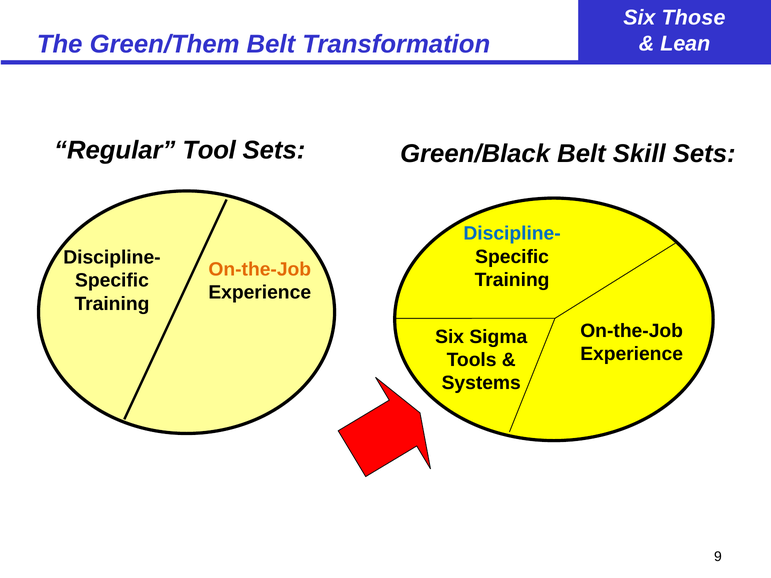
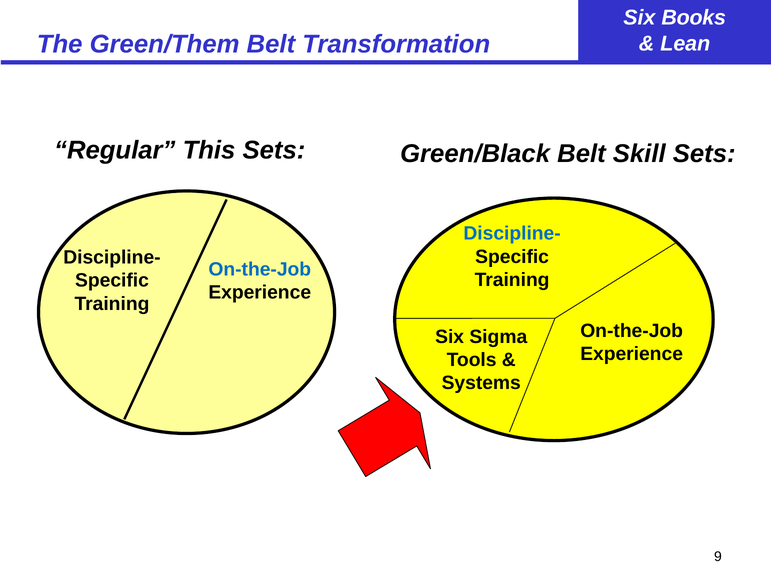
Those: Those -> Books
Tool: Tool -> This
On-the-Job at (260, 269) colour: orange -> blue
